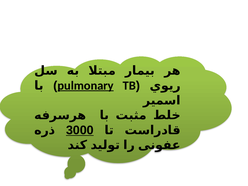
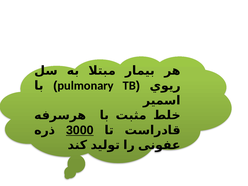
pulmonary underline: present -> none
